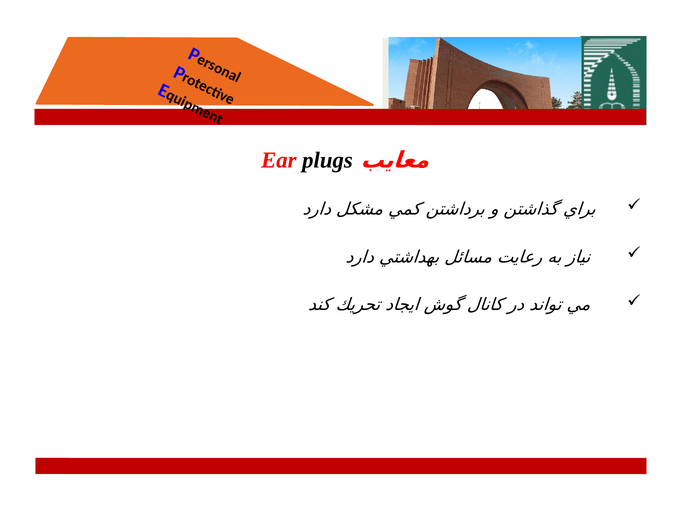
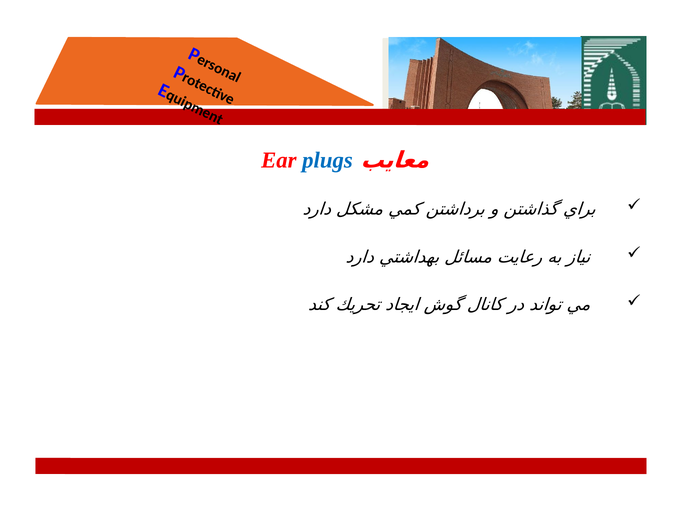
plugs colour: black -> blue
